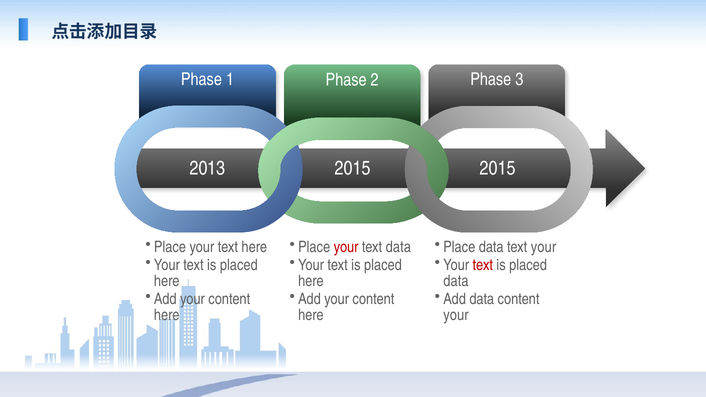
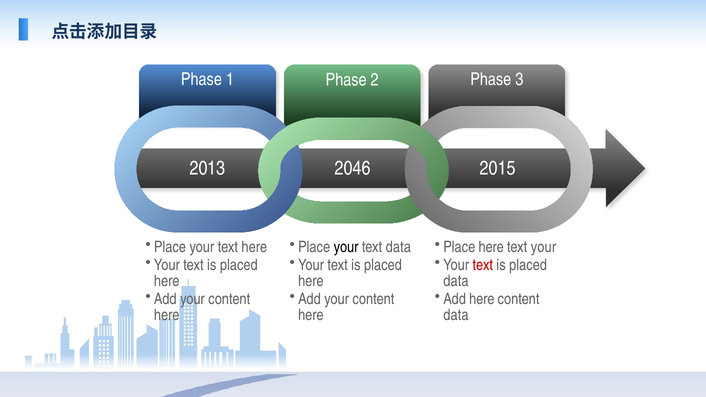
2015 at (353, 168): 2015 -> 2046
your at (346, 247) colour: red -> black
Place data: data -> here
Add data: data -> here
your at (456, 315): your -> data
